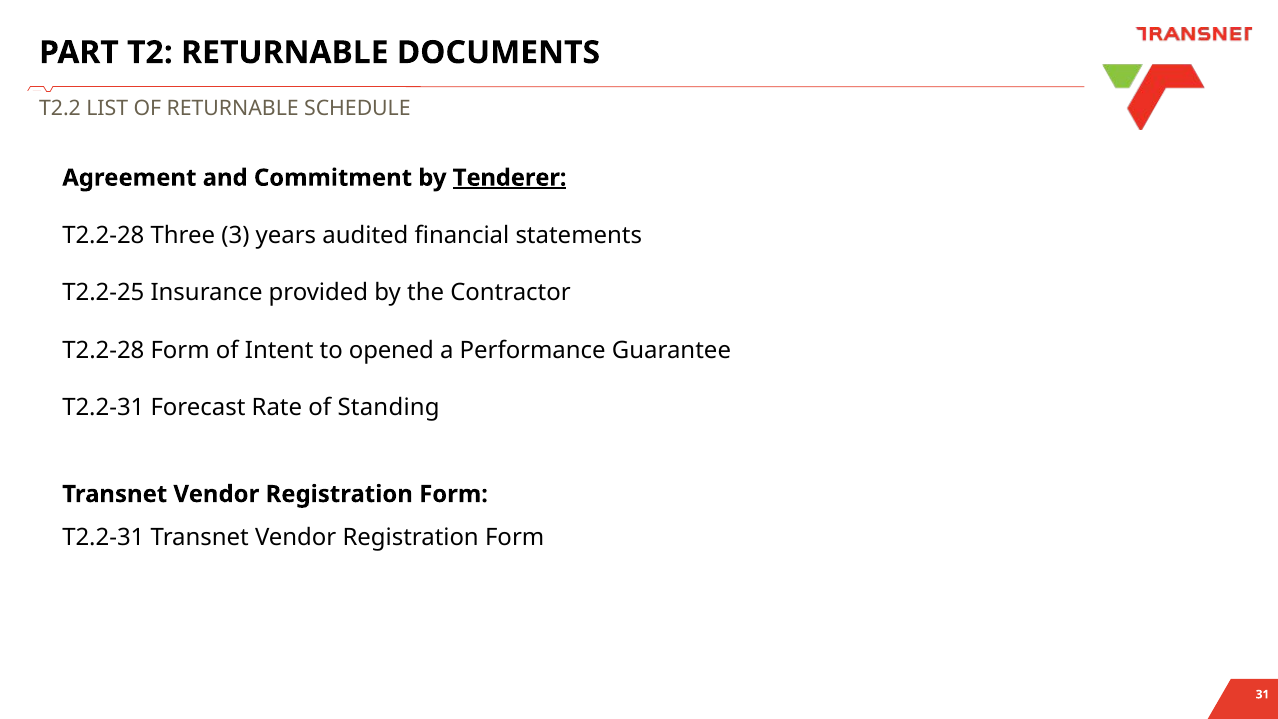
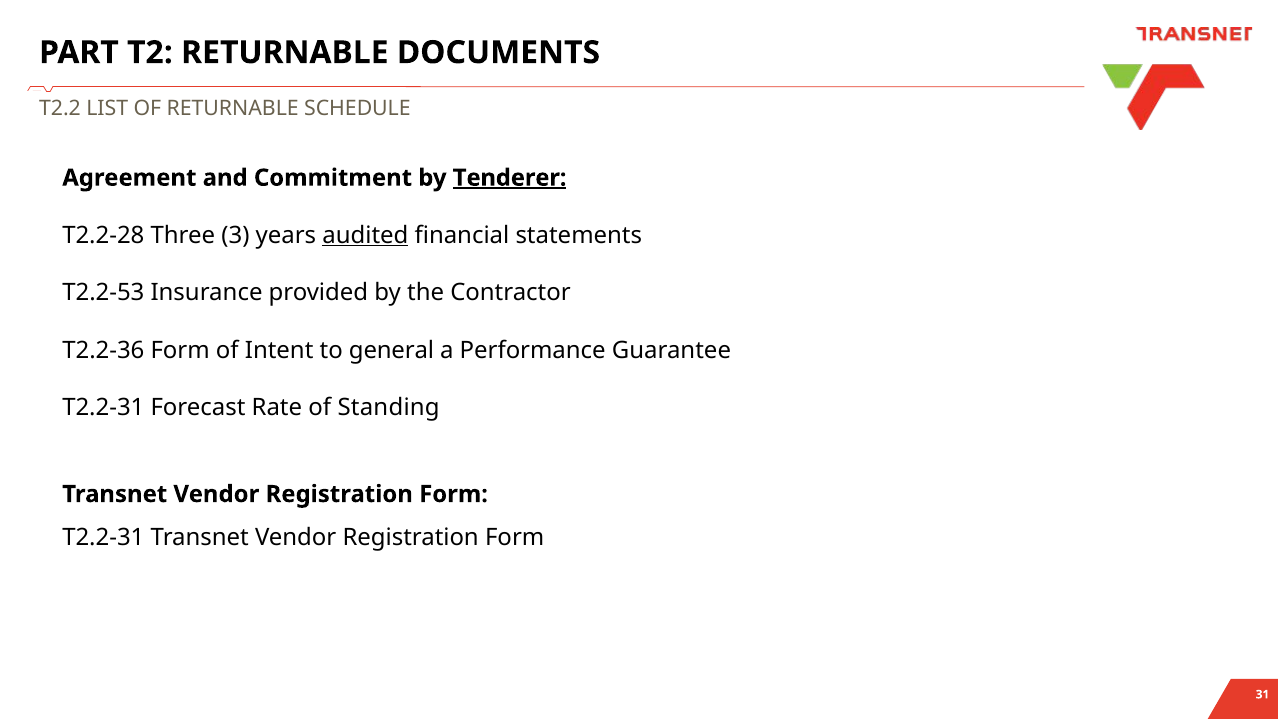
audited underline: none -> present
T2.2-25: T2.2-25 -> T2.2-53
T2.2-28 at (103, 350): T2.2-28 -> T2.2-36
opened: opened -> general
